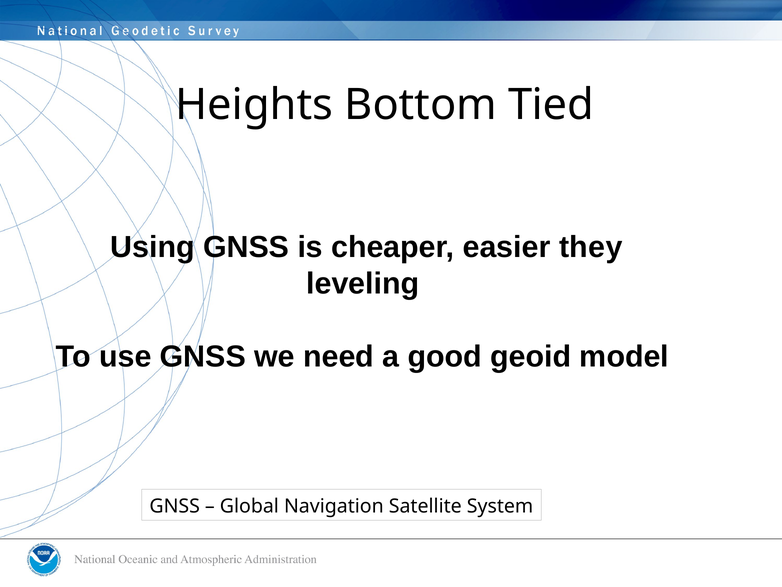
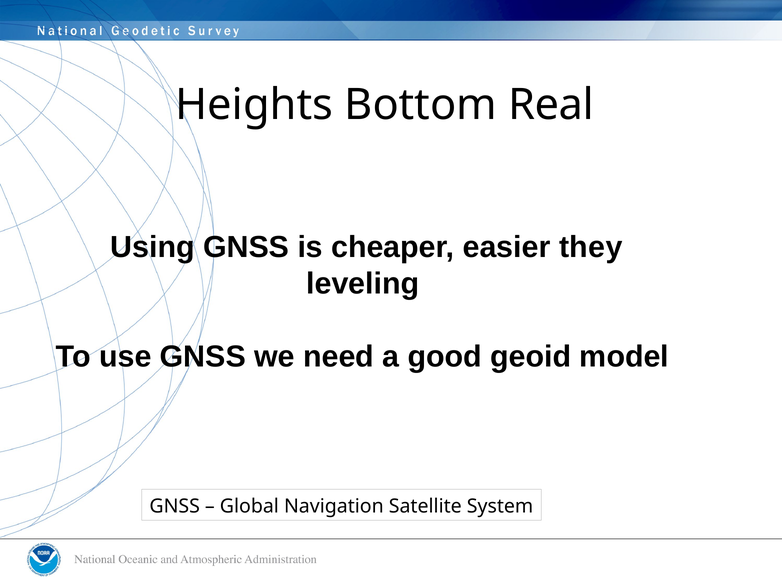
Tied: Tied -> Real
